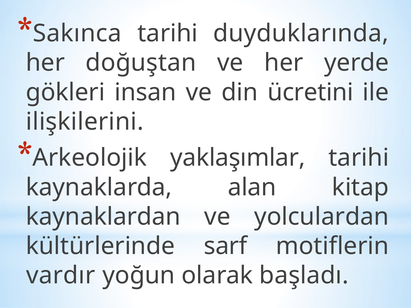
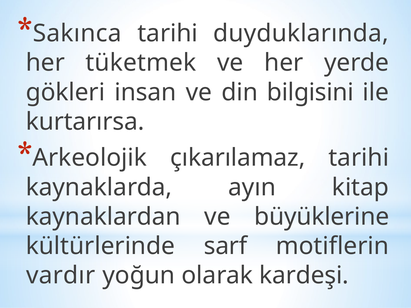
doğuştan: doğuştan -> tüketmek
ücretini: ücretini -> bilgisini
ilişkilerini: ilişkilerini -> kurtarırsa
yaklaşımlar: yaklaşımlar -> çıkarılamaz
alan: alan -> ayın
yolculardan: yolculardan -> büyüklerine
başladı: başladı -> kardeşi
